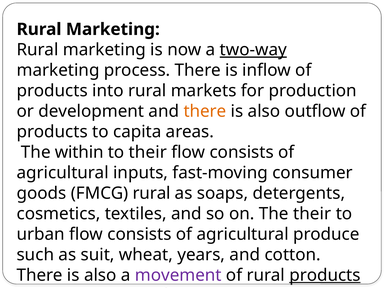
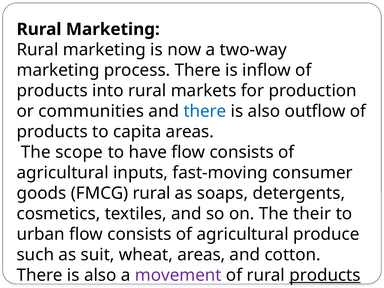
two-way underline: present -> none
development: development -> communities
there at (205, 111) colour: orange -> blue
The within: within -> scope
to their: their -> have
wheat years: years -> areas
